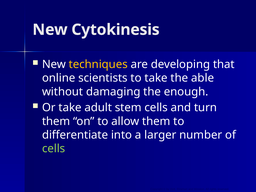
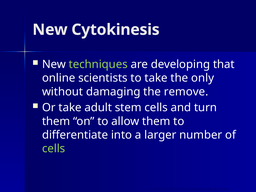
techniques colour: yellow -> light green
able: able -> only
enough: enough -> remove
